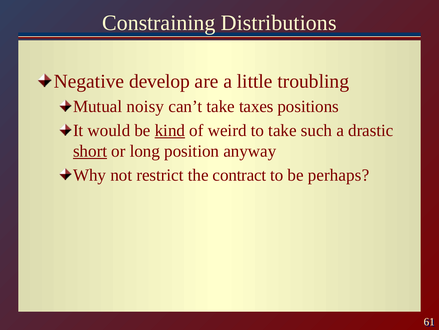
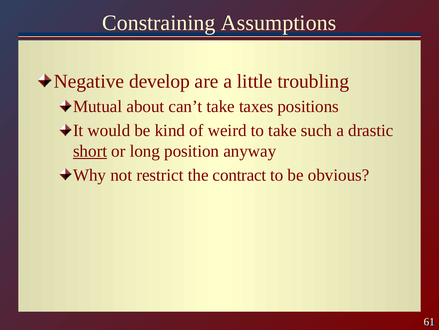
Distributions: Distributions -> Assumptions
noisy: noisy -> about
kind underline: present -> none
perhaps: perhaps -> obvious
